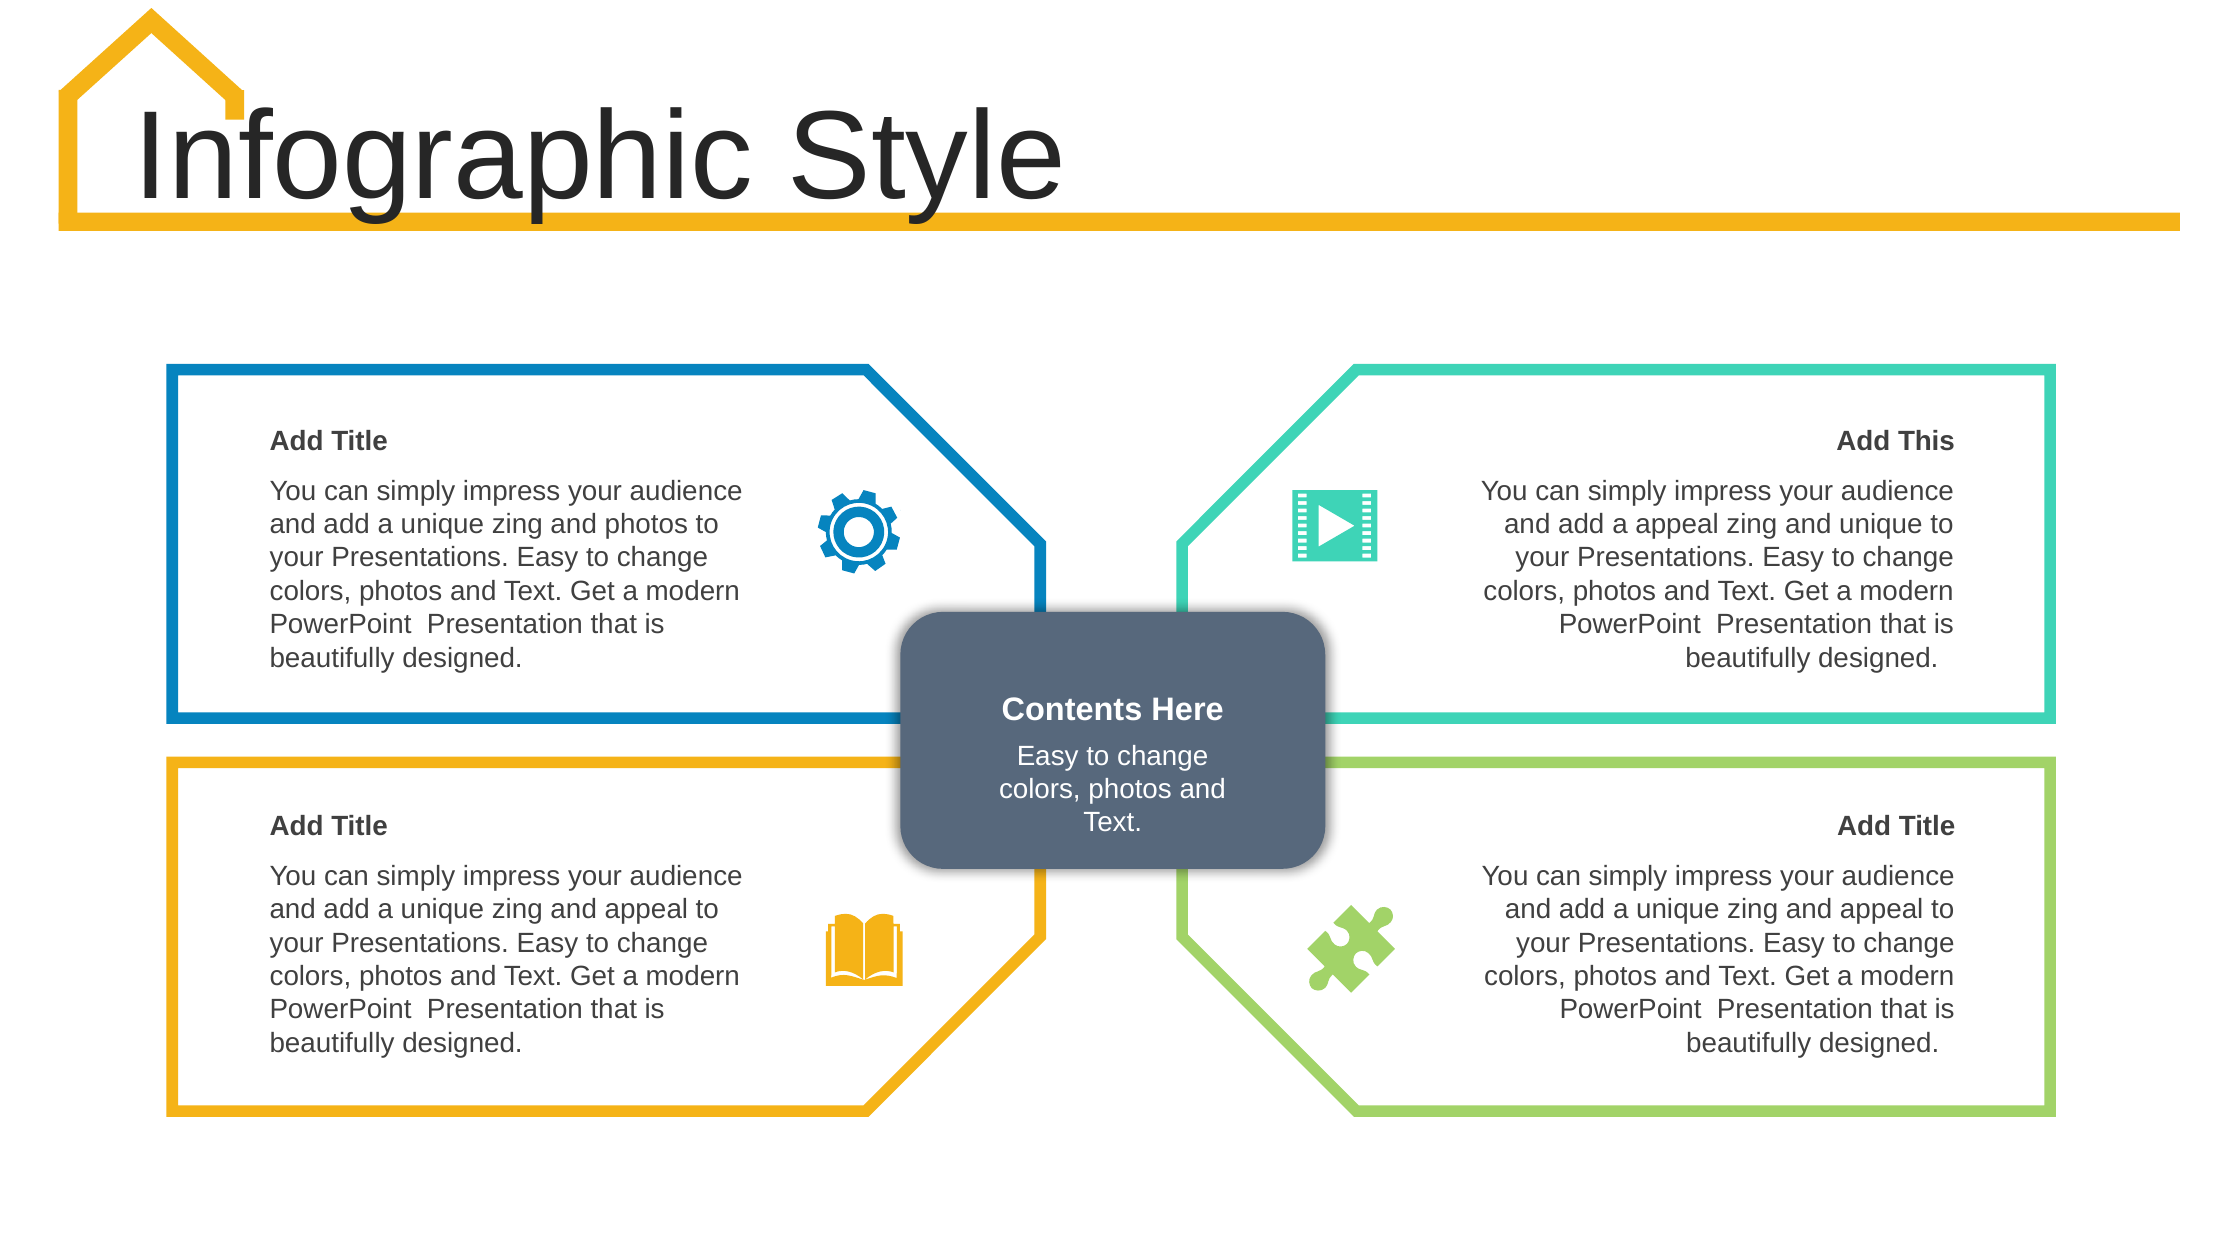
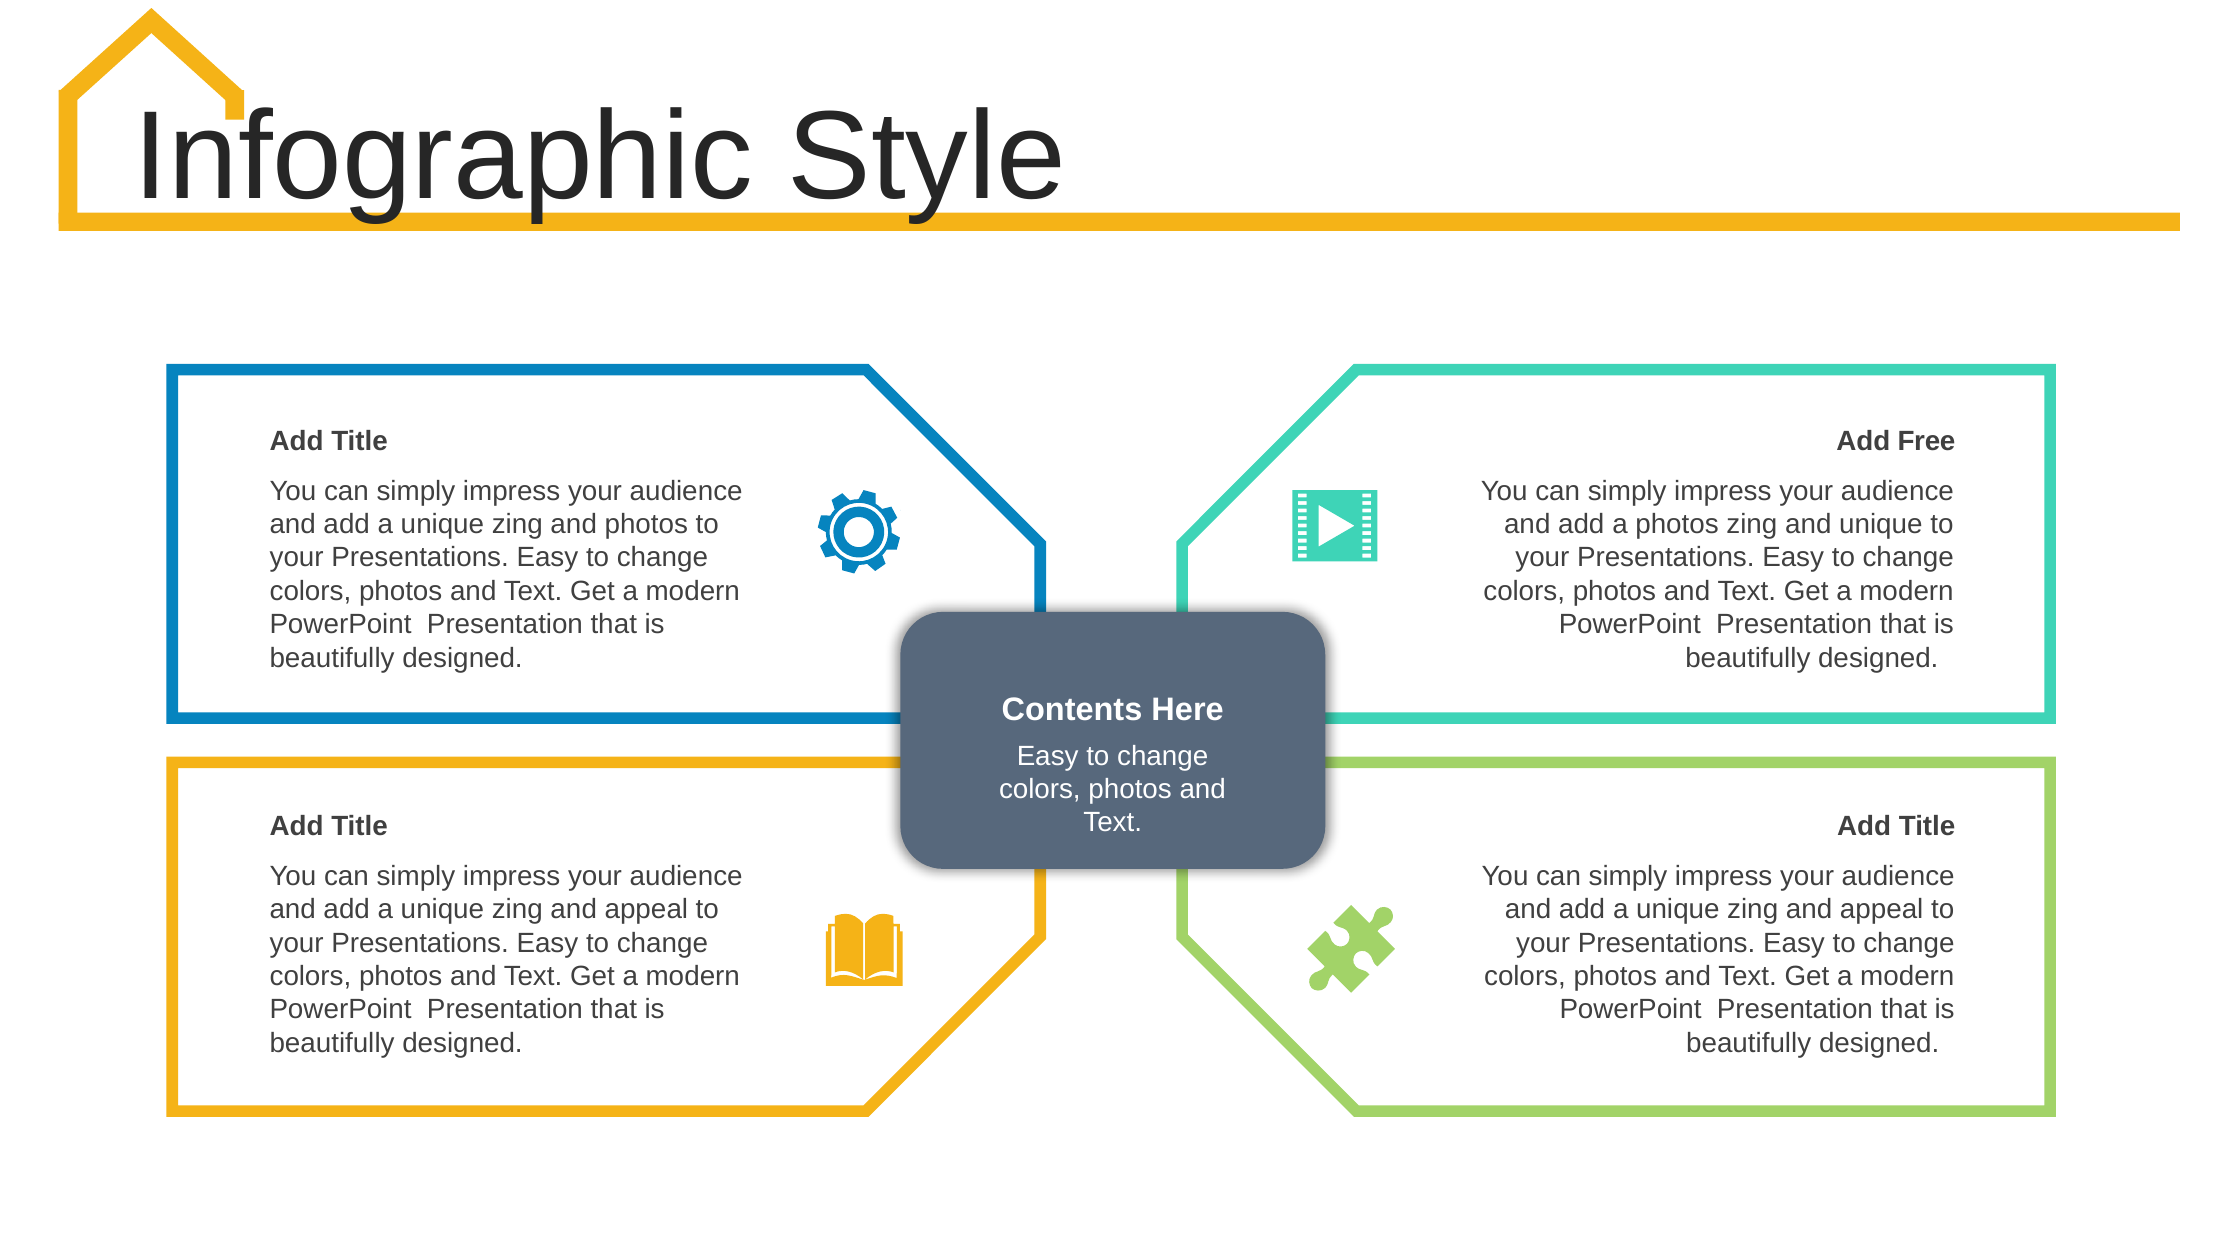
This: This -> Free
a appeal: appeal -> photos
